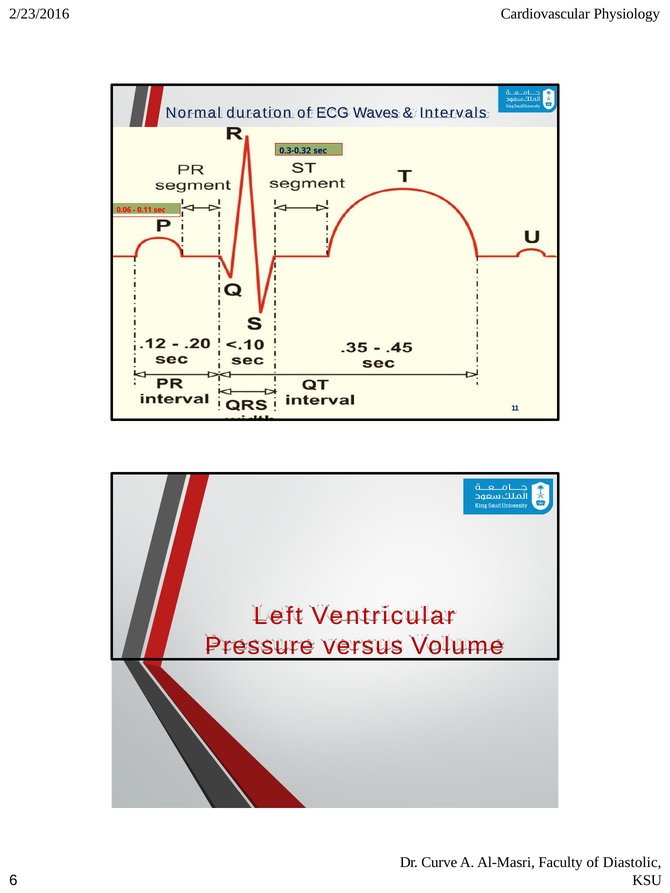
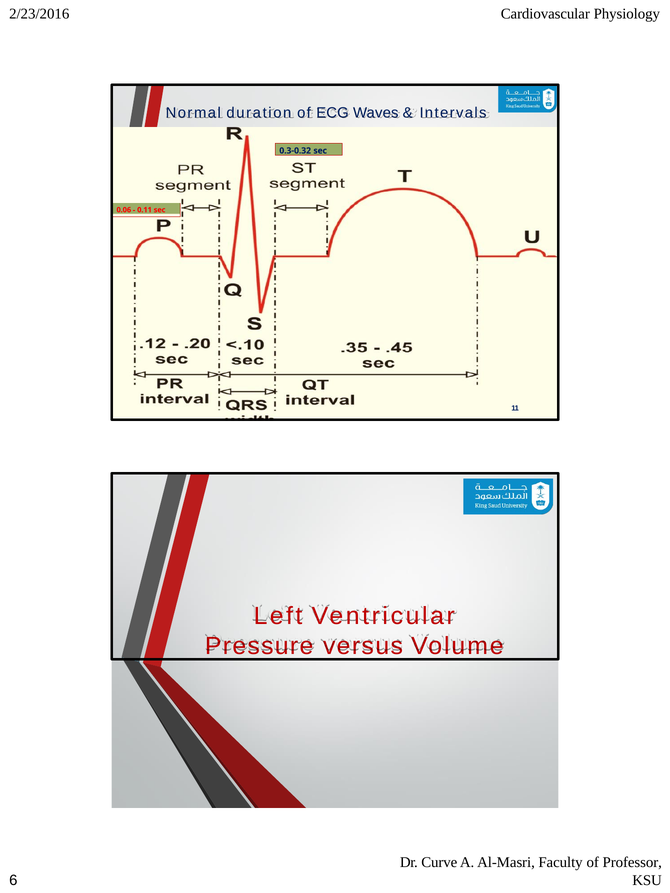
Diastolic: Diastolic -> Professor
